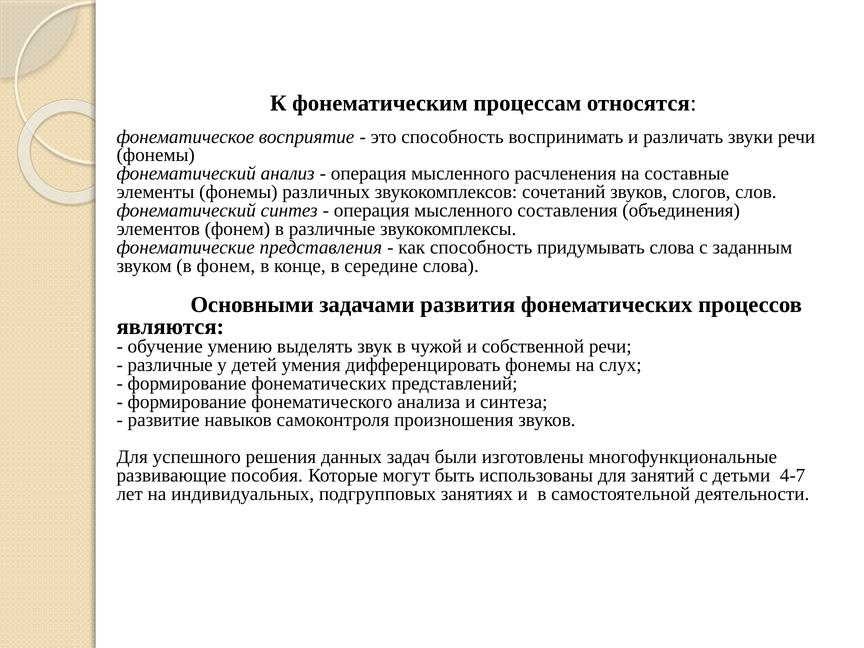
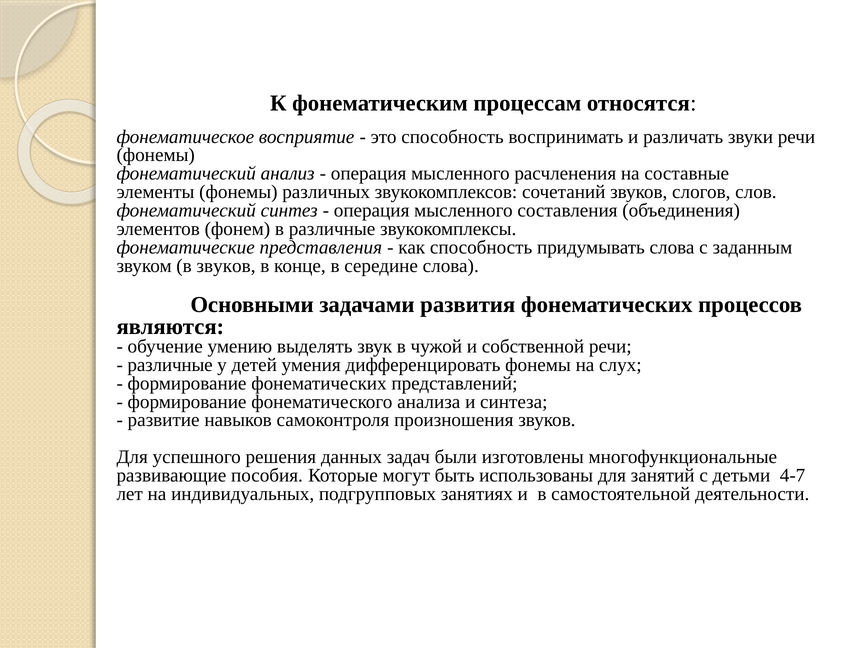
в фонем: фонем -> звуков
